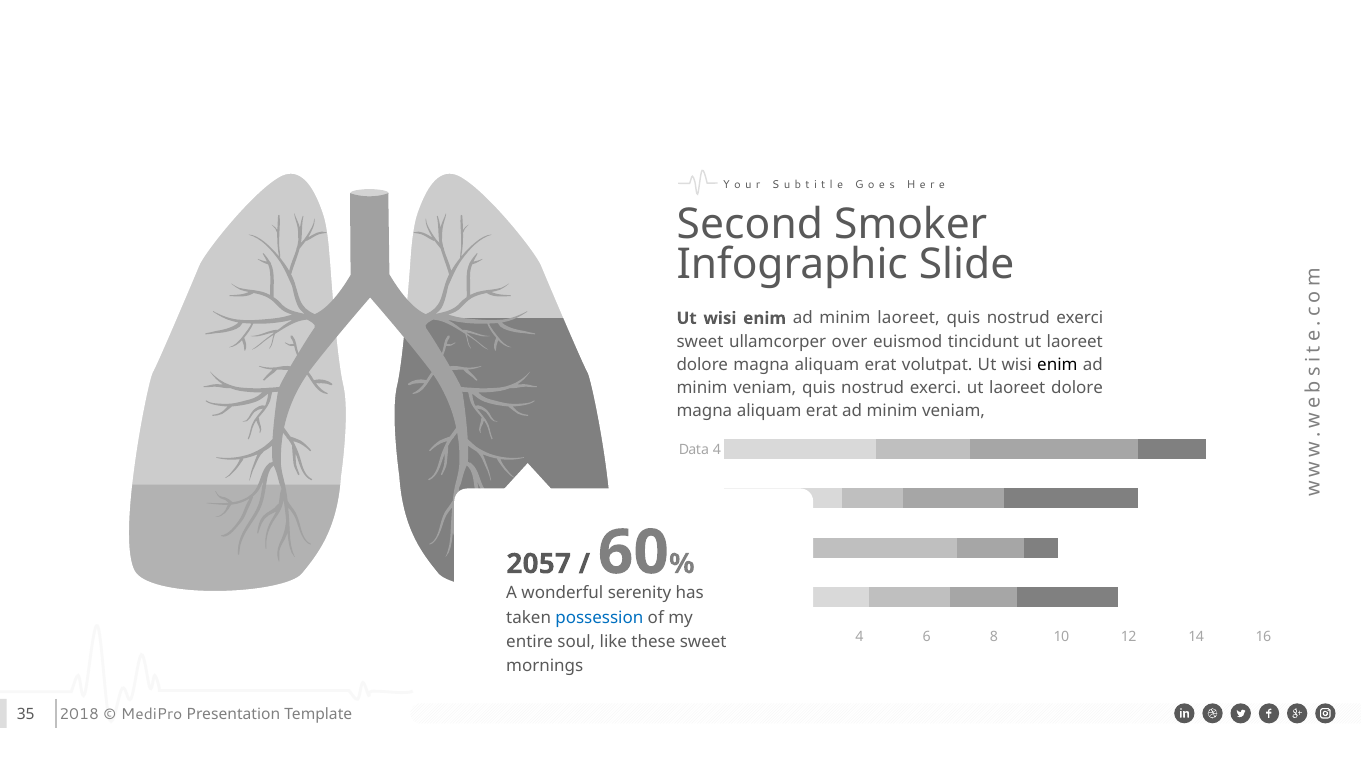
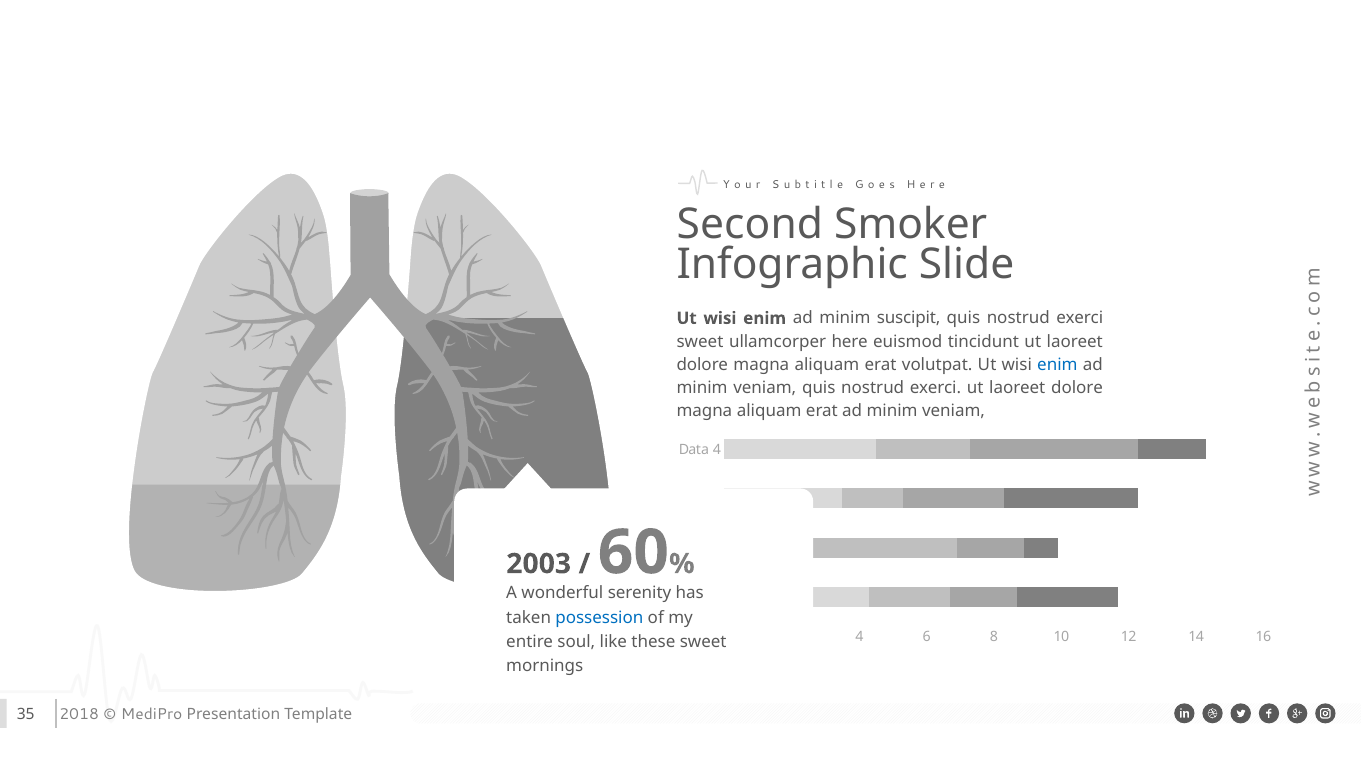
minim laoreet: laoreet -> suscipit
over: over -> here
enim at (1057, 365) colour: black -> blue
2057: 2057 -> 2003
